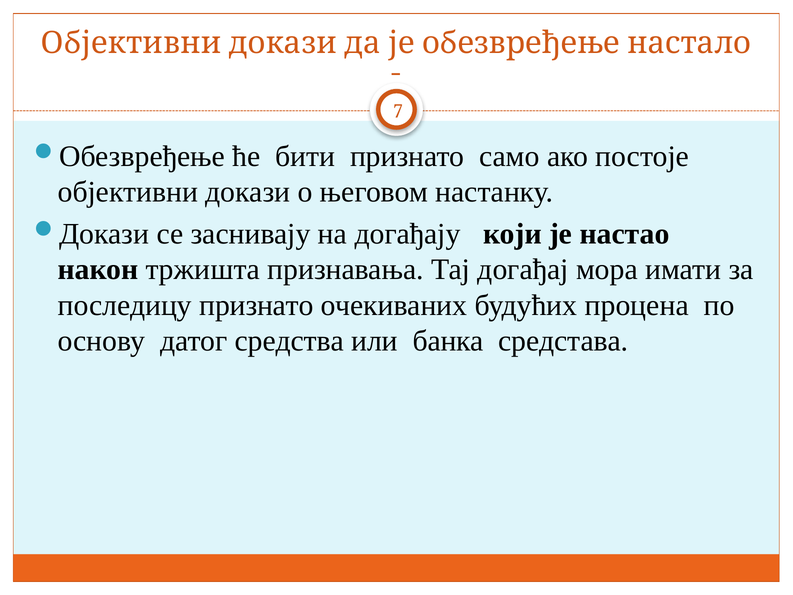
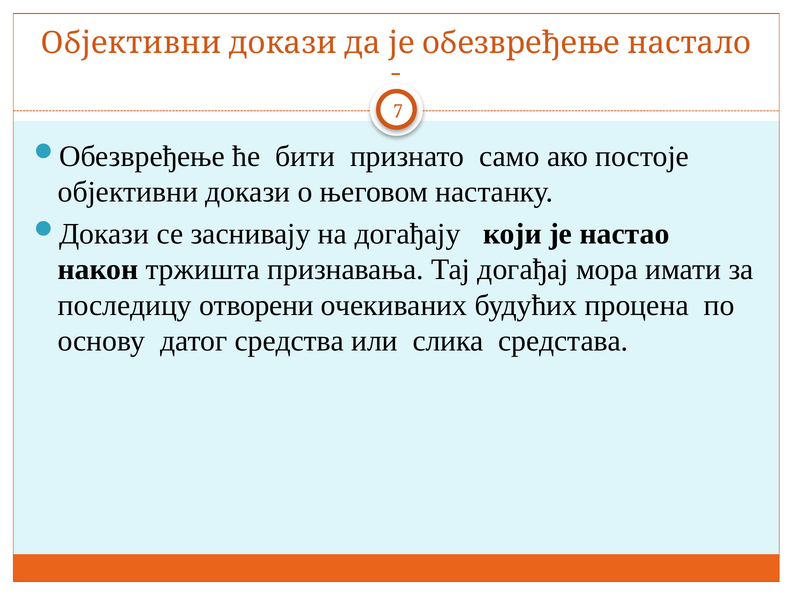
последицу признато: признато -> отворени
банка: банка -> слика
